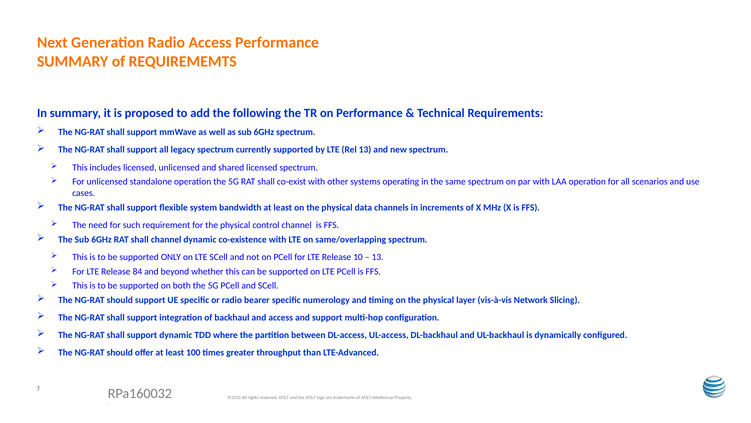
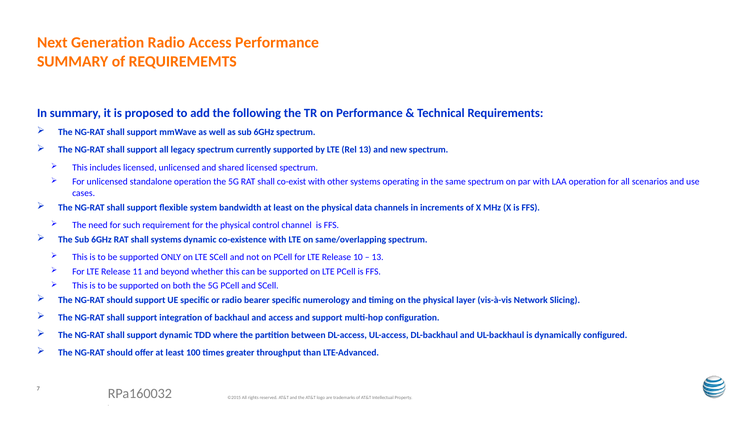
shall channel: channel -> systems
84: 84 -> 11
